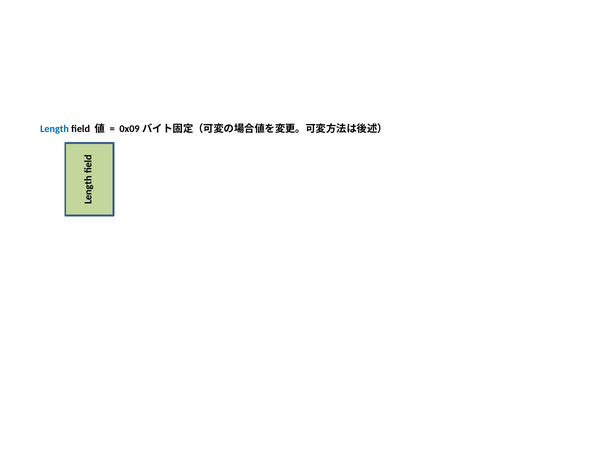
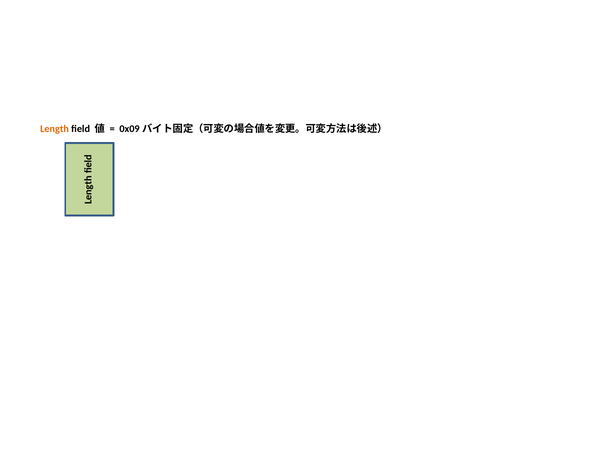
Length colour: blue -> orange
